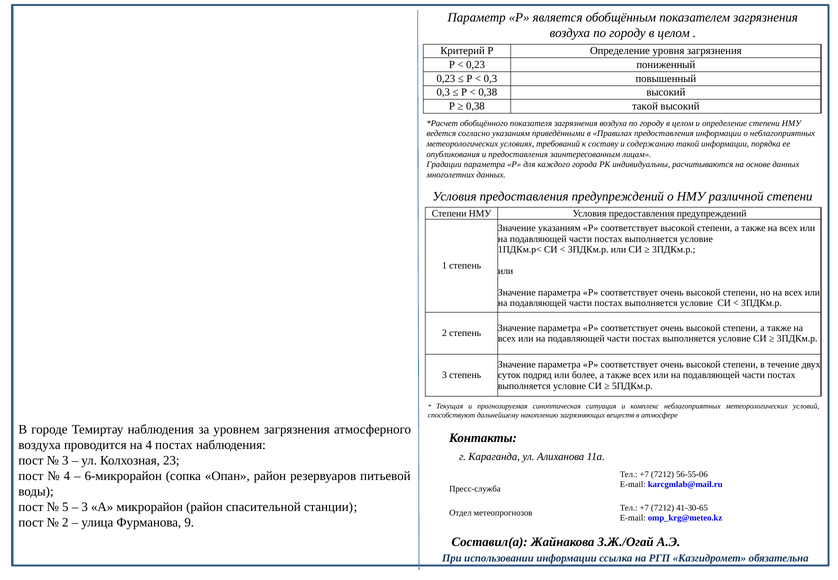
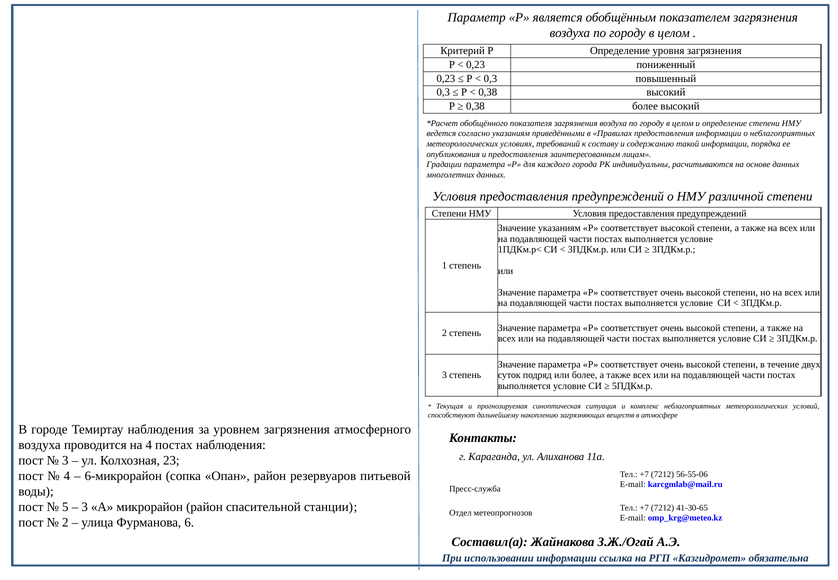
0,38 такой: такой -> более
9: 9 -> 6
